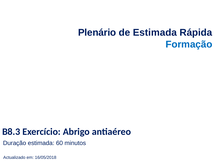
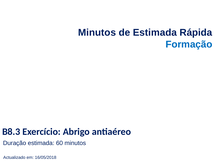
Plenário at (97, 33): Plenário -> Minutos
